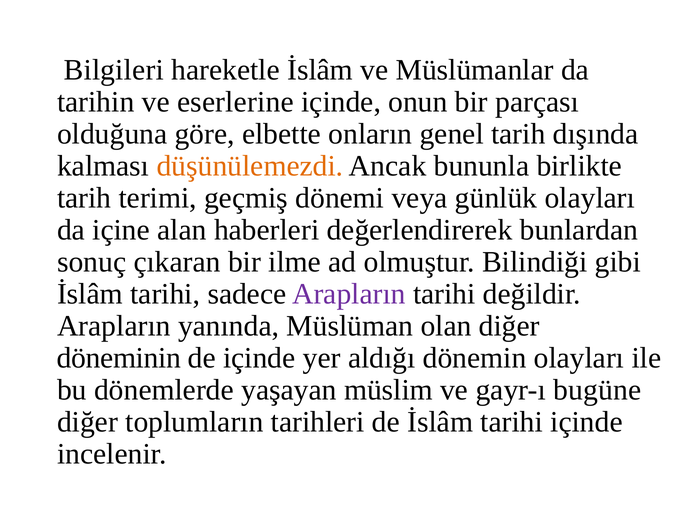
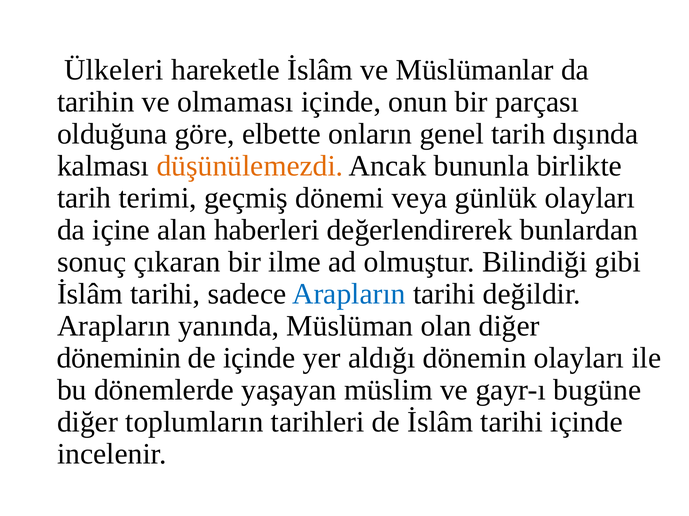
Bilgileri: Bilgileri -> Ülkeleri
eserlerine: eserlerine -> olmaması
Arapların at (349, 295) colour: purple -> blue
